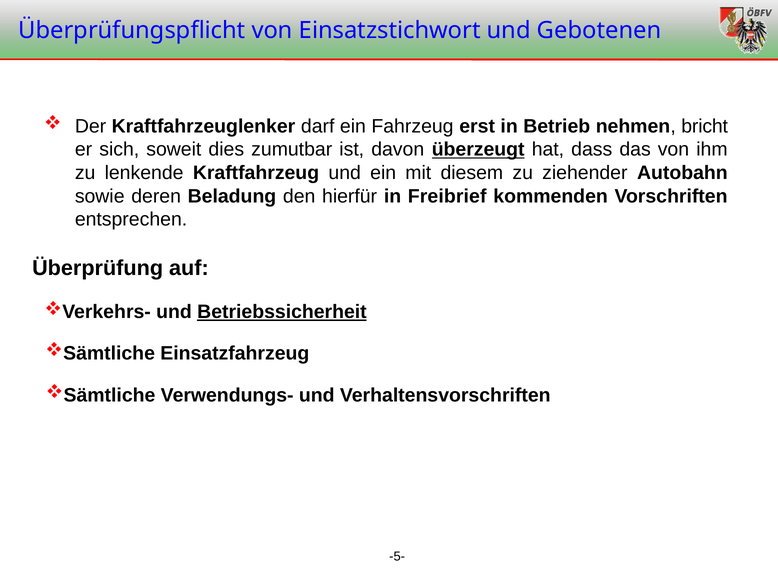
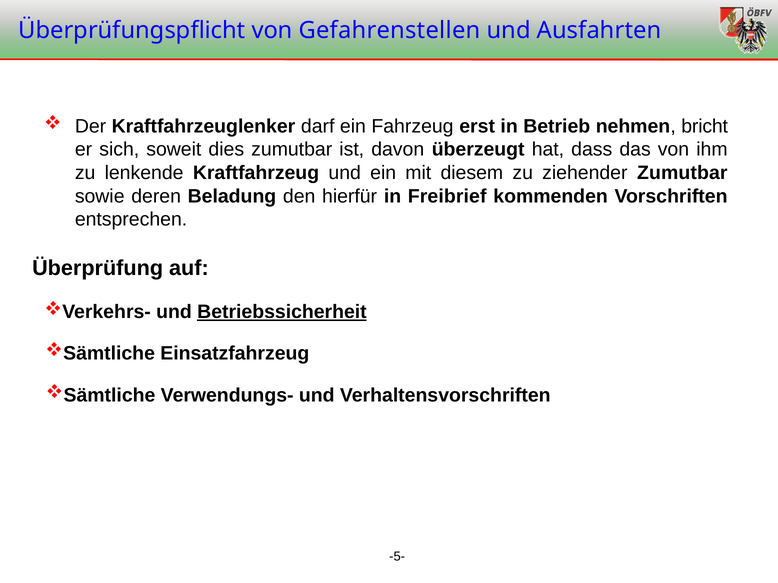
Einsatzstichwort: Einsatzstichwort -> Gefahrenstellen
Gebotenen: Gebotenen -> Ausfahrten
überzeugt underline: present -> none
ziehender Autobahn: Autobahn -> Zumutbar
